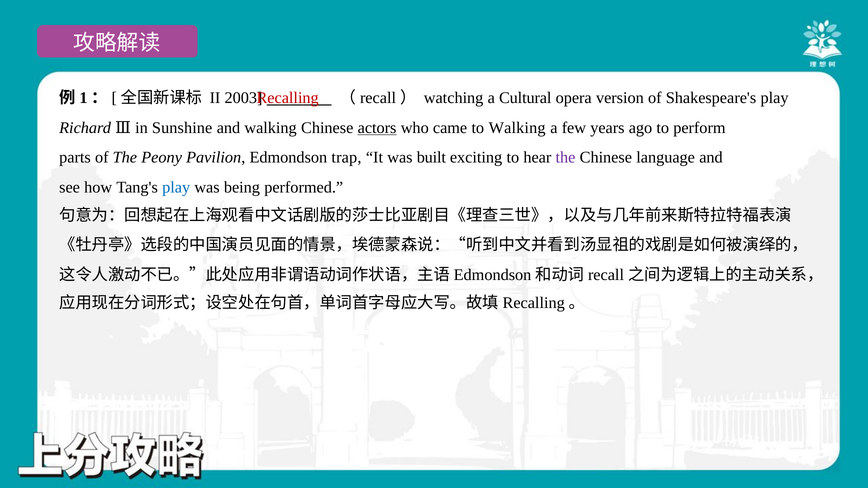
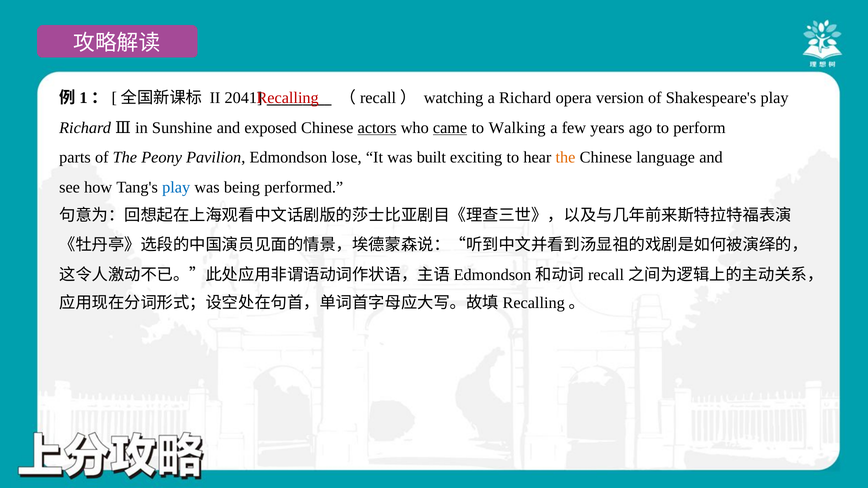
2003: 2003 -> 2041
a Cultural: Cultural -> Richard
and walking: walking -> exposed
came underline: none -> present
trap: trap -> lose
the at (566, 158) colour: purple -> orange
